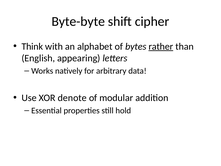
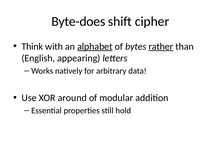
Byte-byte: Byte-byte -> Byte-does
alphabet underline: none -> present
denote: denote -> around
